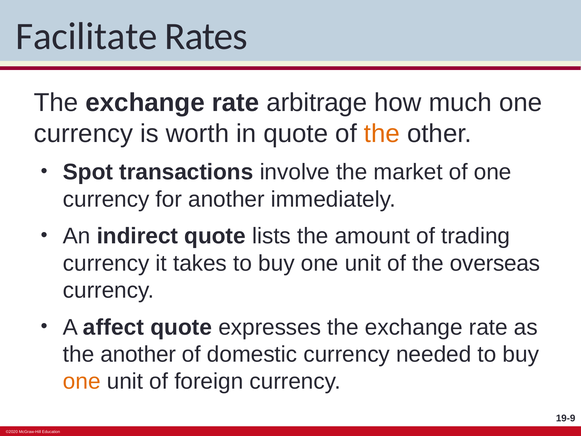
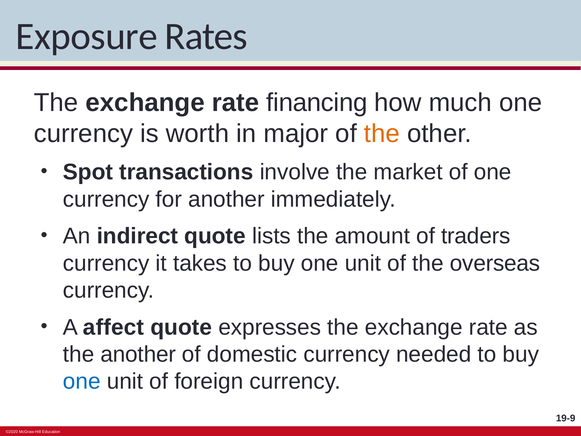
Facilitate: Facilitate -> Exposure
arbitrage: arbitrage -> financing
in quote: quote -> major
trading: trading -> traders
one at (82, 381) colour: orange -> blue
